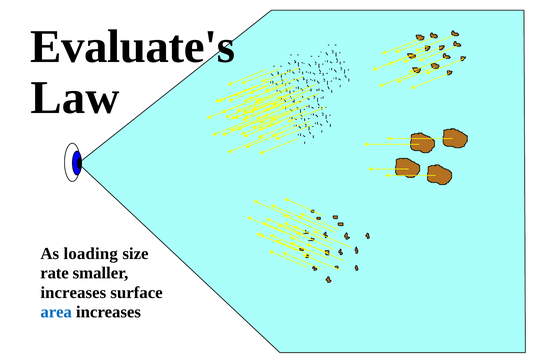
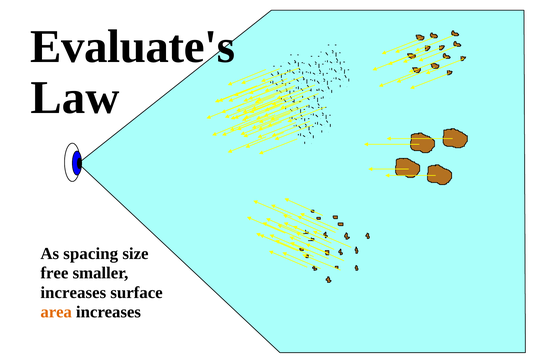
loading: loading -> spacing
rate: rate -> free
area colour: blue -> orange
